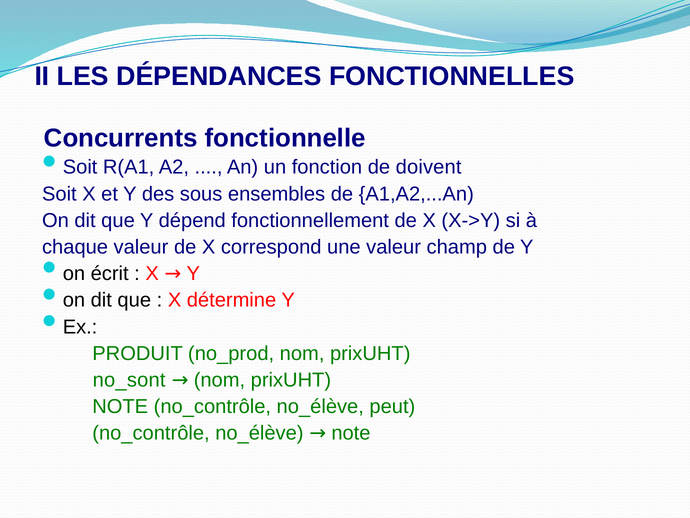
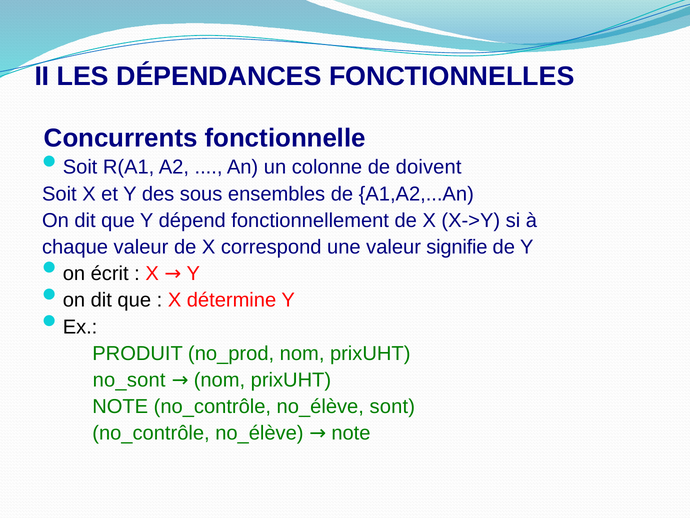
fonction: fonction -> colonne
champ: champ -> signifie
peut: peut -> sont
